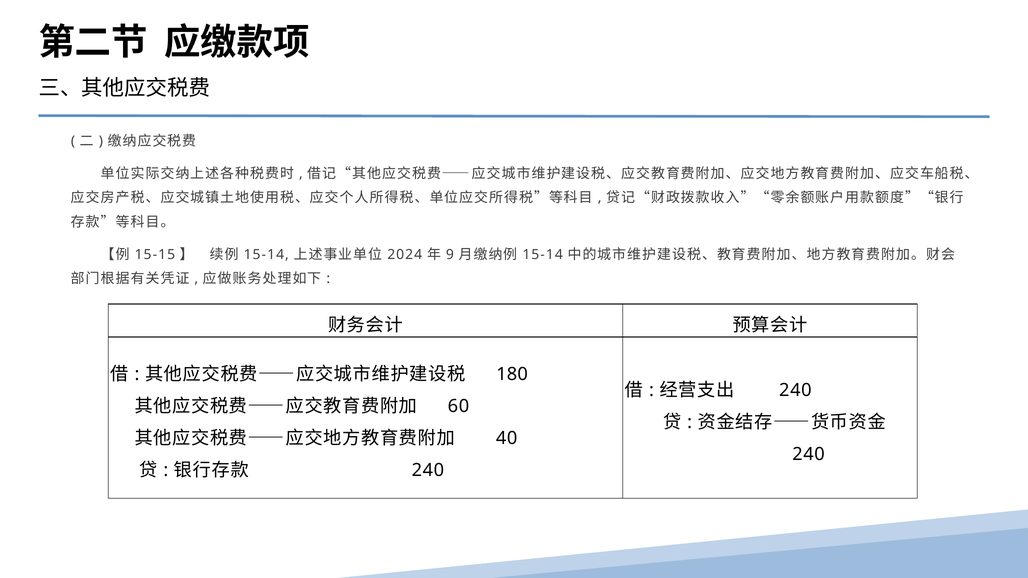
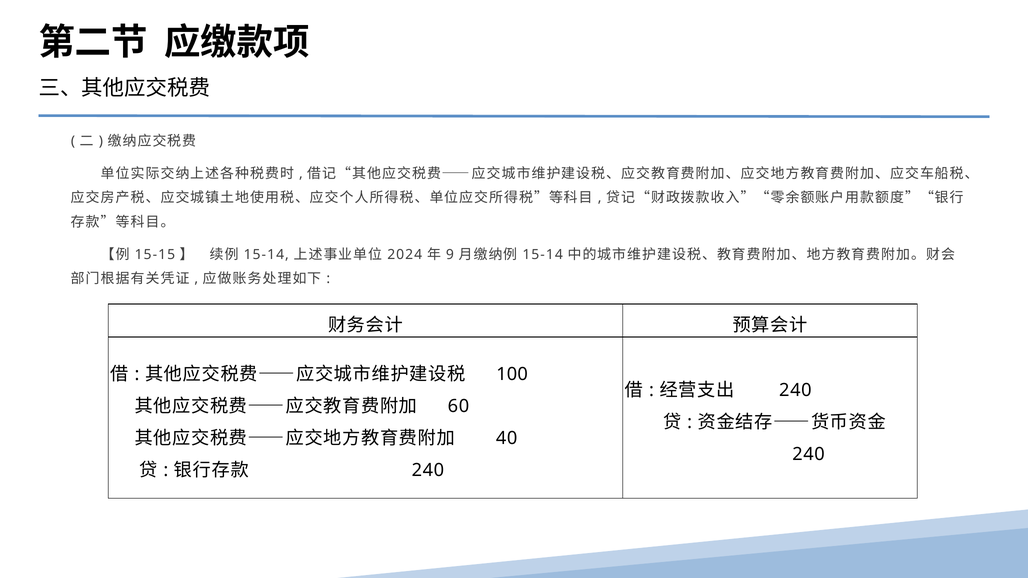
180: 180 -> 100
